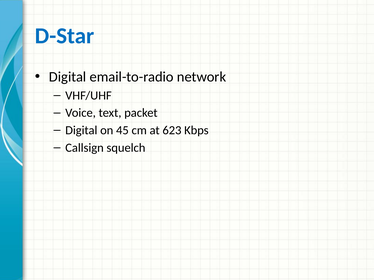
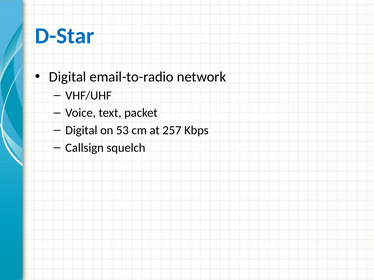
45: 45 -> 53
623: 623 -> 257
